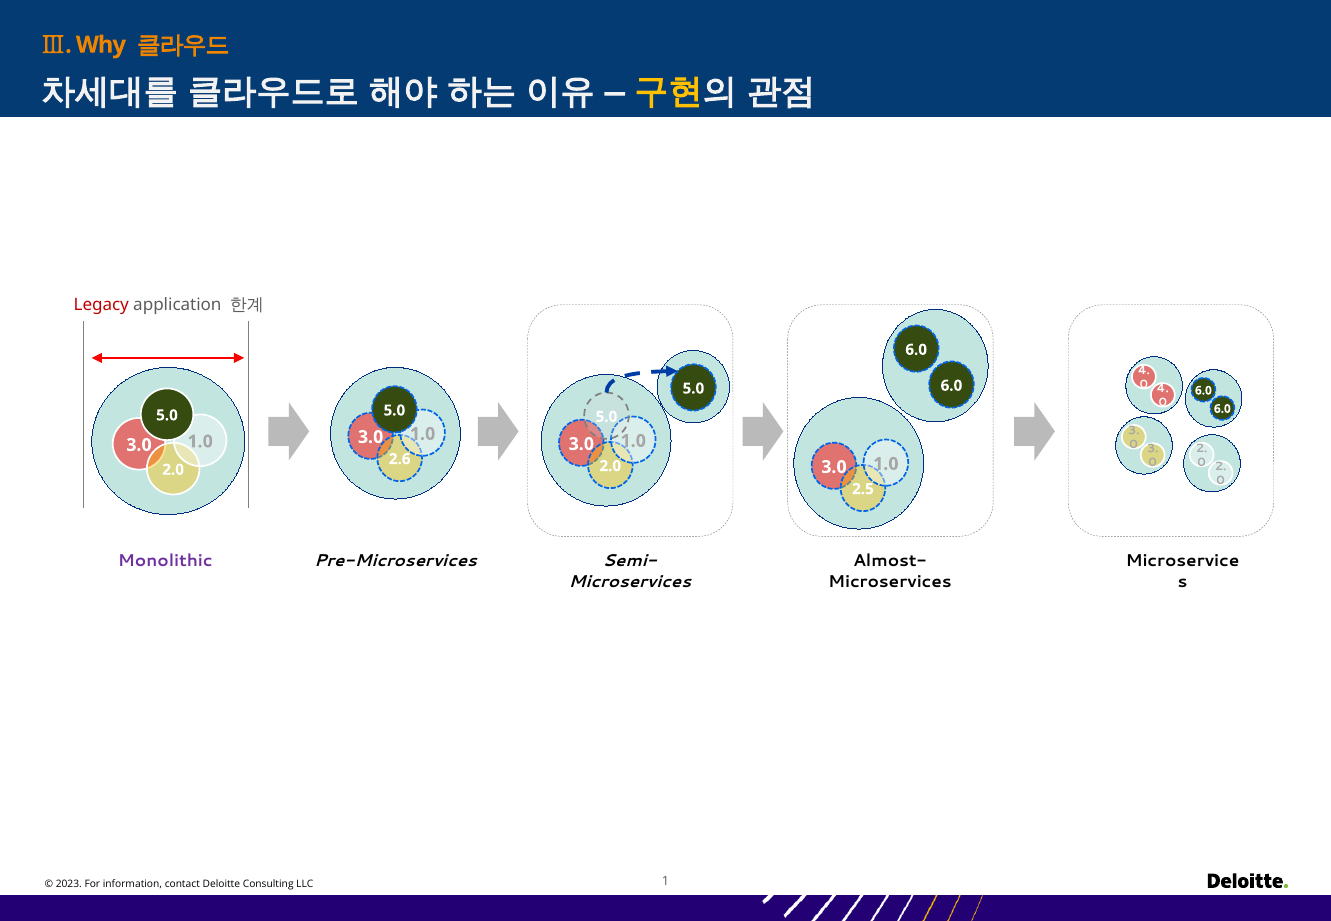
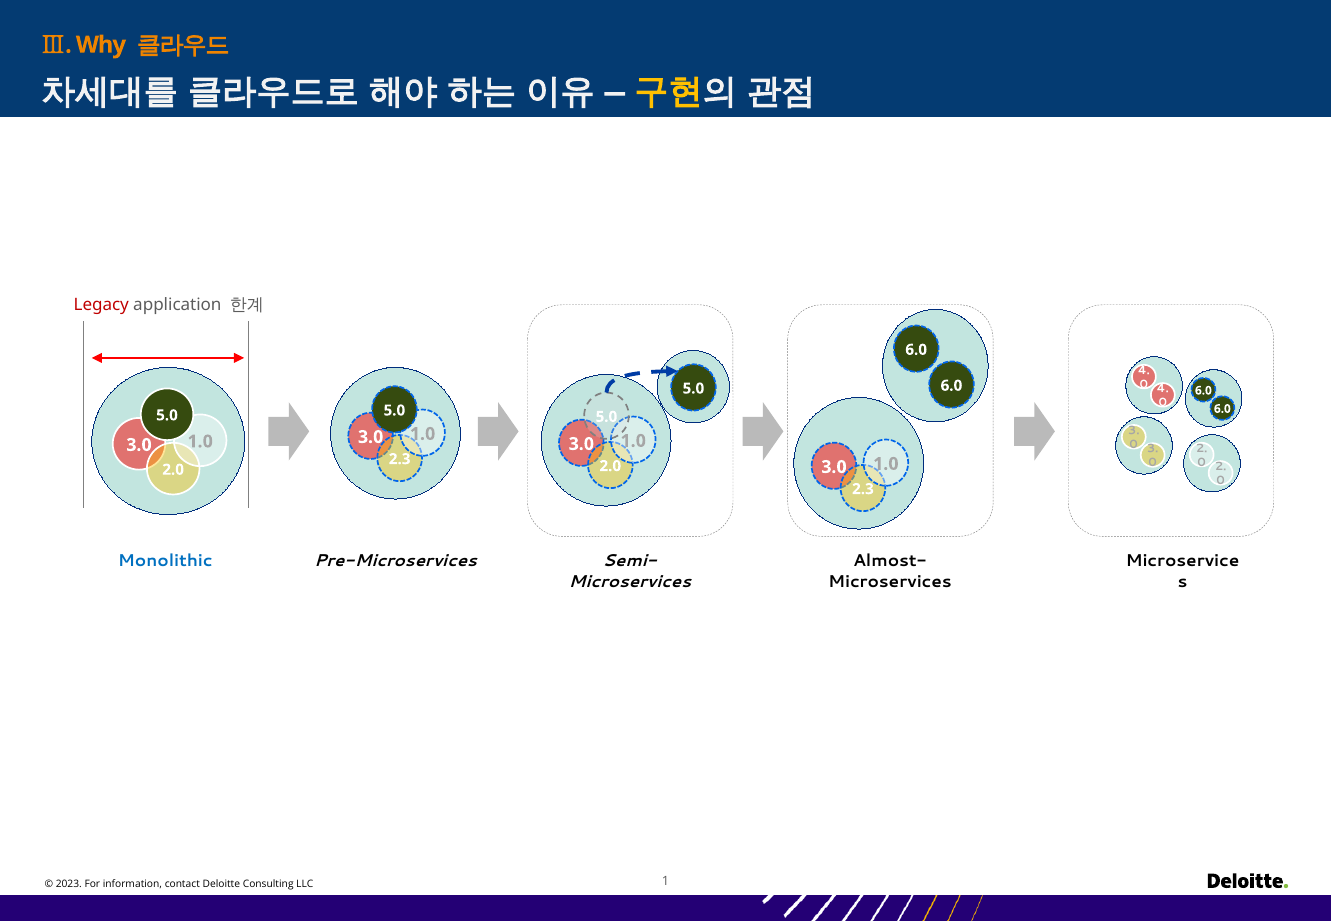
2.6 at (400, 459): 2.6 -> 2.3
2.5 at (863, 489): 2.5 -> 2.3
Monolithic colour: purple -> blue
